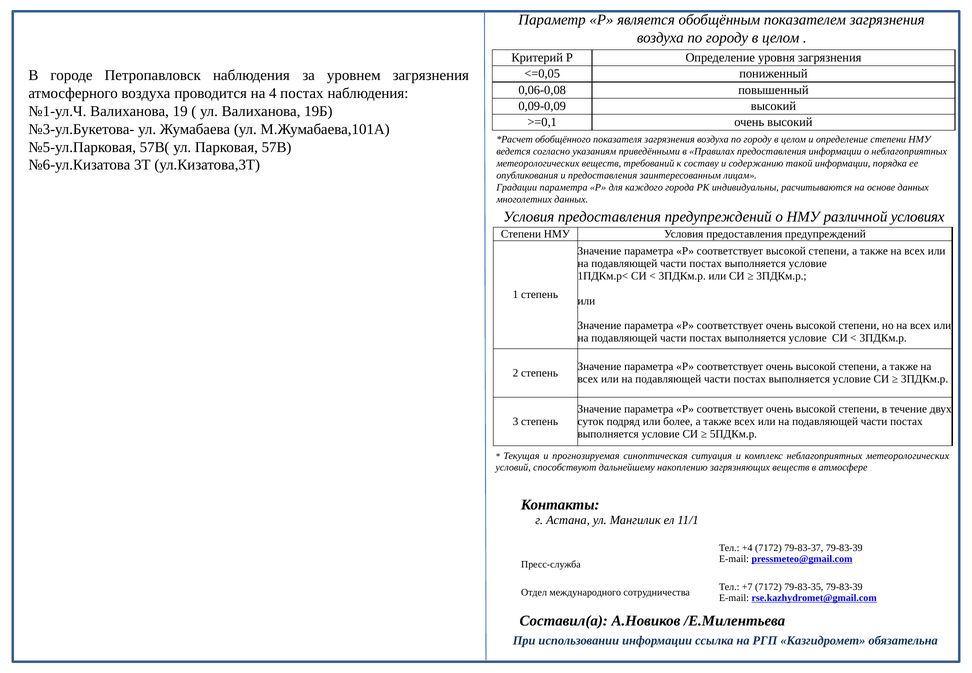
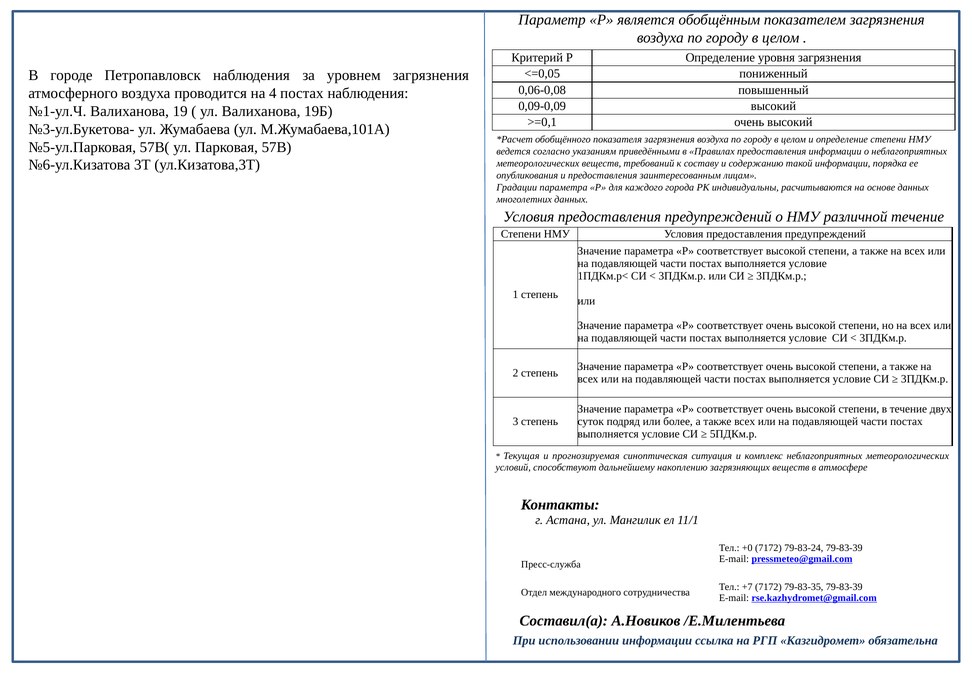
различной условиях: условиях -> течение
+4: +4 -> +0
79-83-37: 79-83-37 -> 79-83-24
